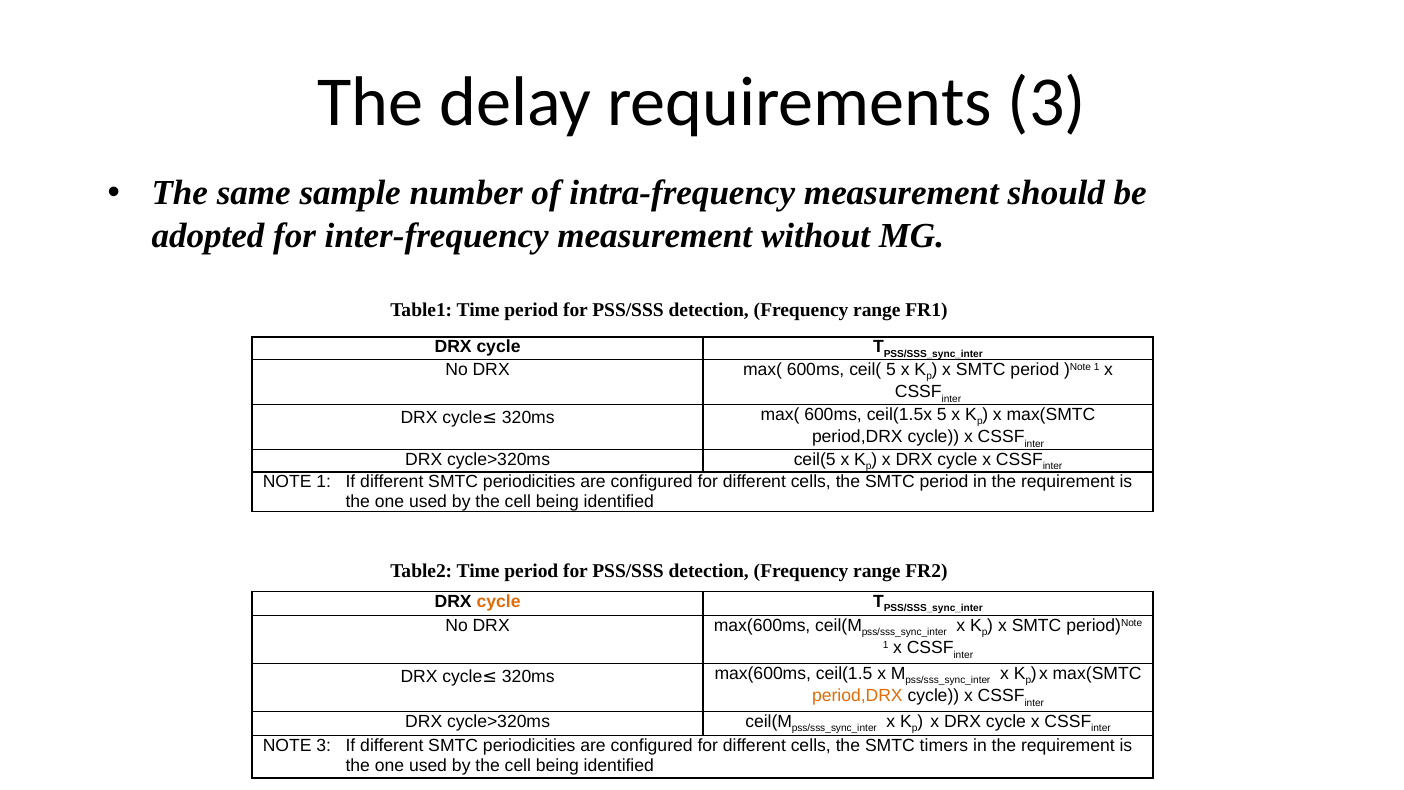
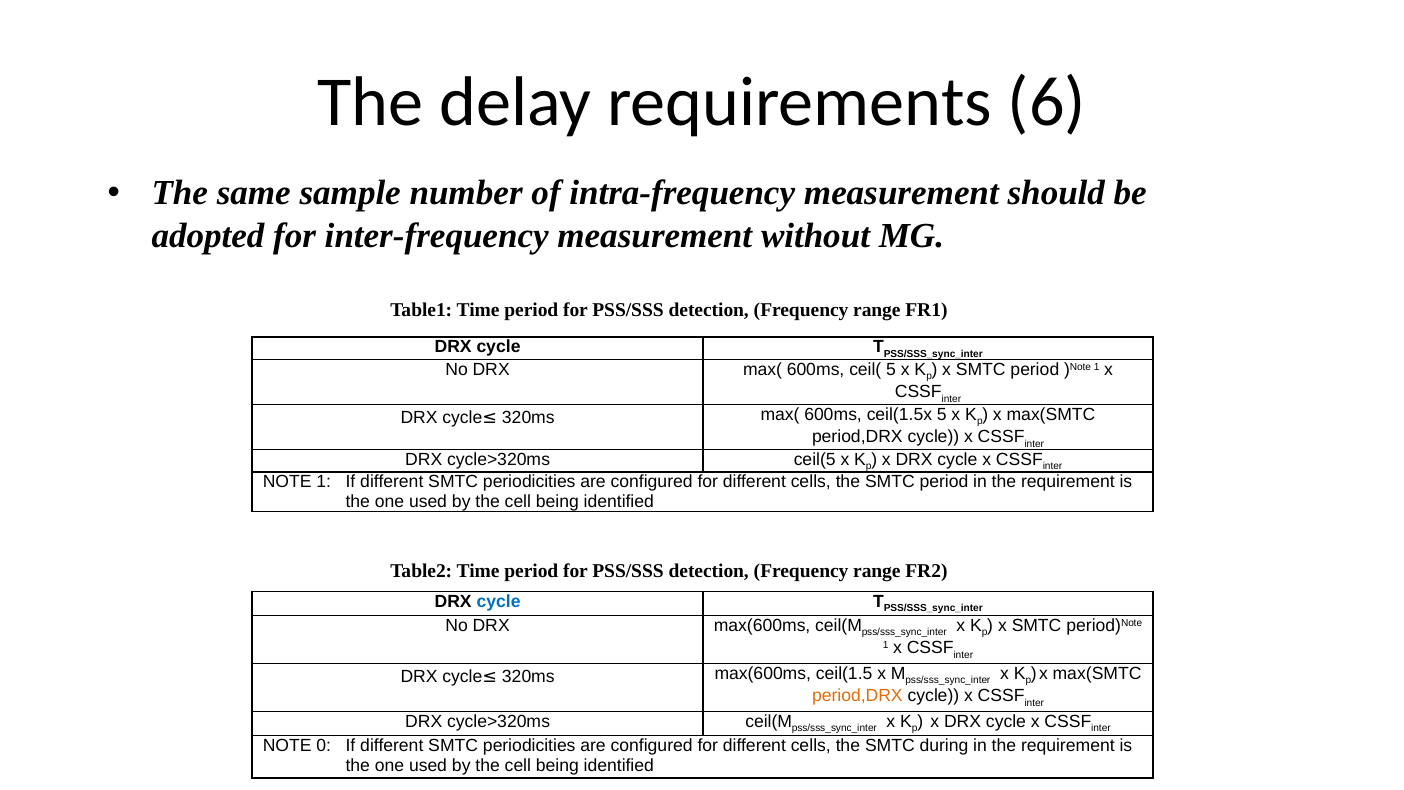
requirements 3: 3 -> 6
cycle at (499, 601) colour: orange -> blue
NOTE 3: 3 -> 0
timers: timers -> during
